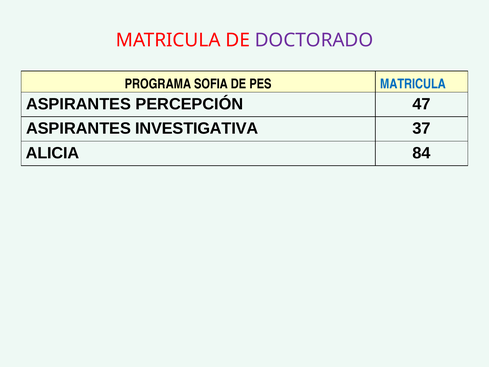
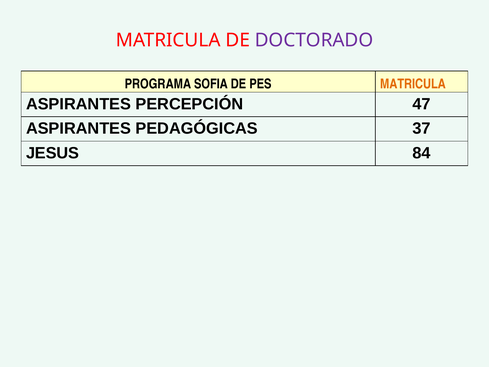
MATRICULA at (413, 84) colour: blue -> orange
INVESTIGATIVA: INVESTIGATIVA -> PEDAGÓGICAS
ALICIA: ALICIA -> JESUS
